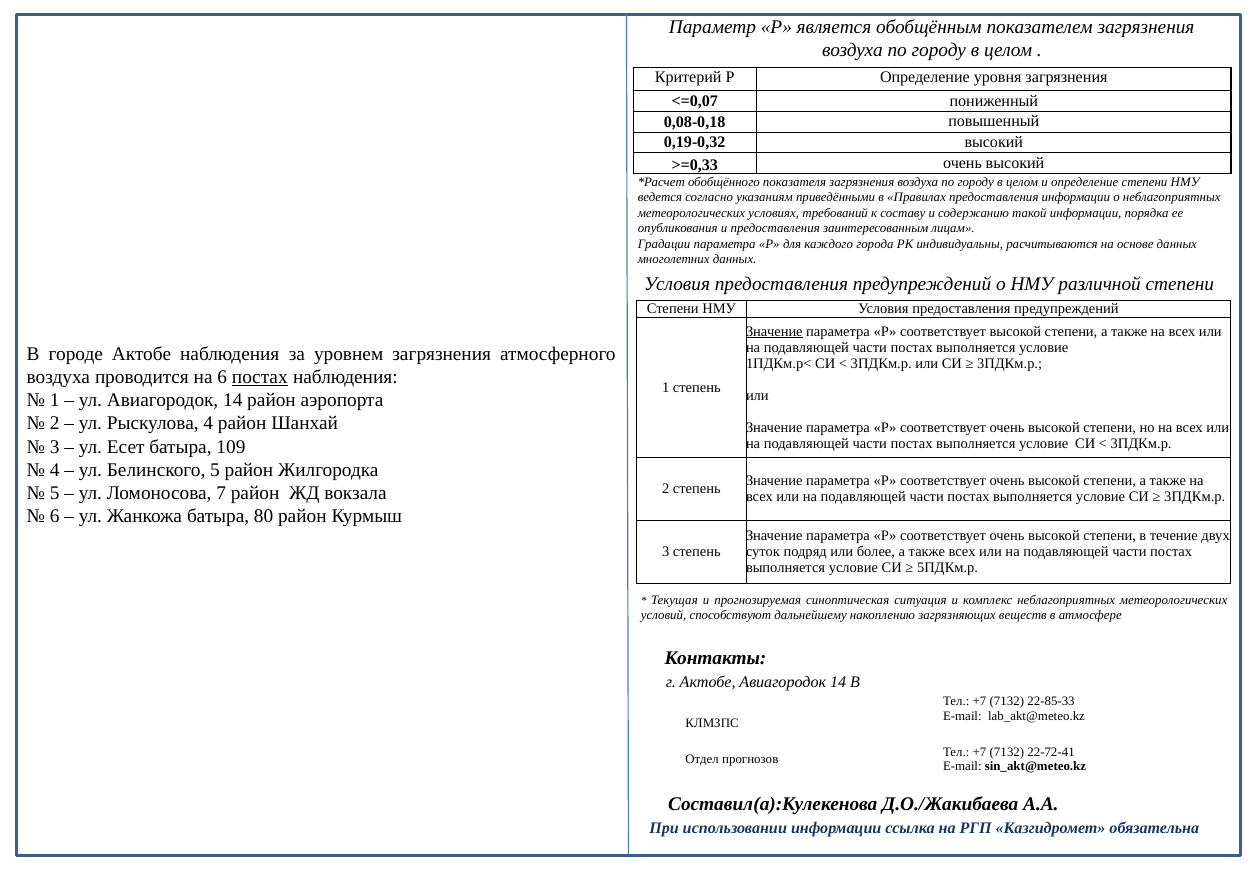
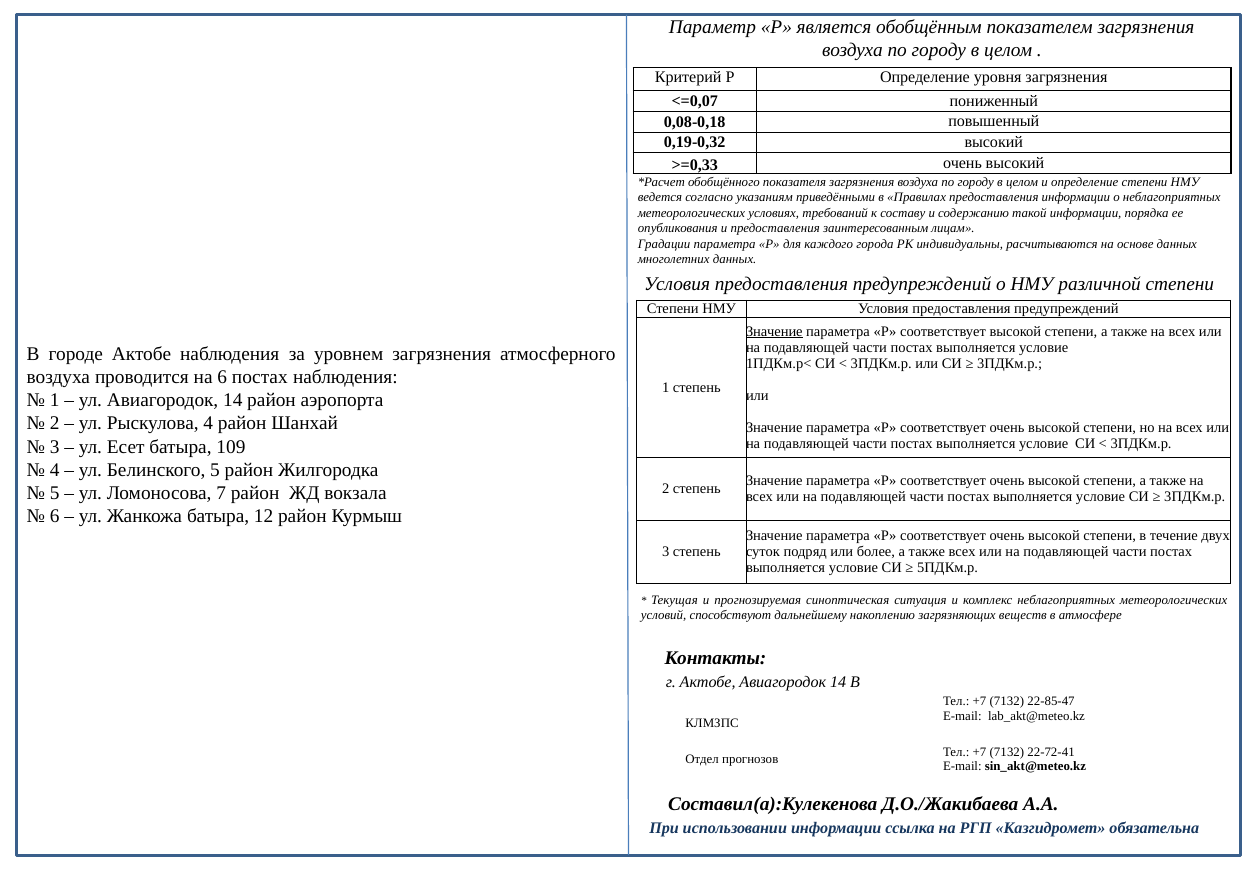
постах at (260, 377) underline: present -> none
80: 80 -> 12
22-85-33: 22-85-33 -> 22-85-47
